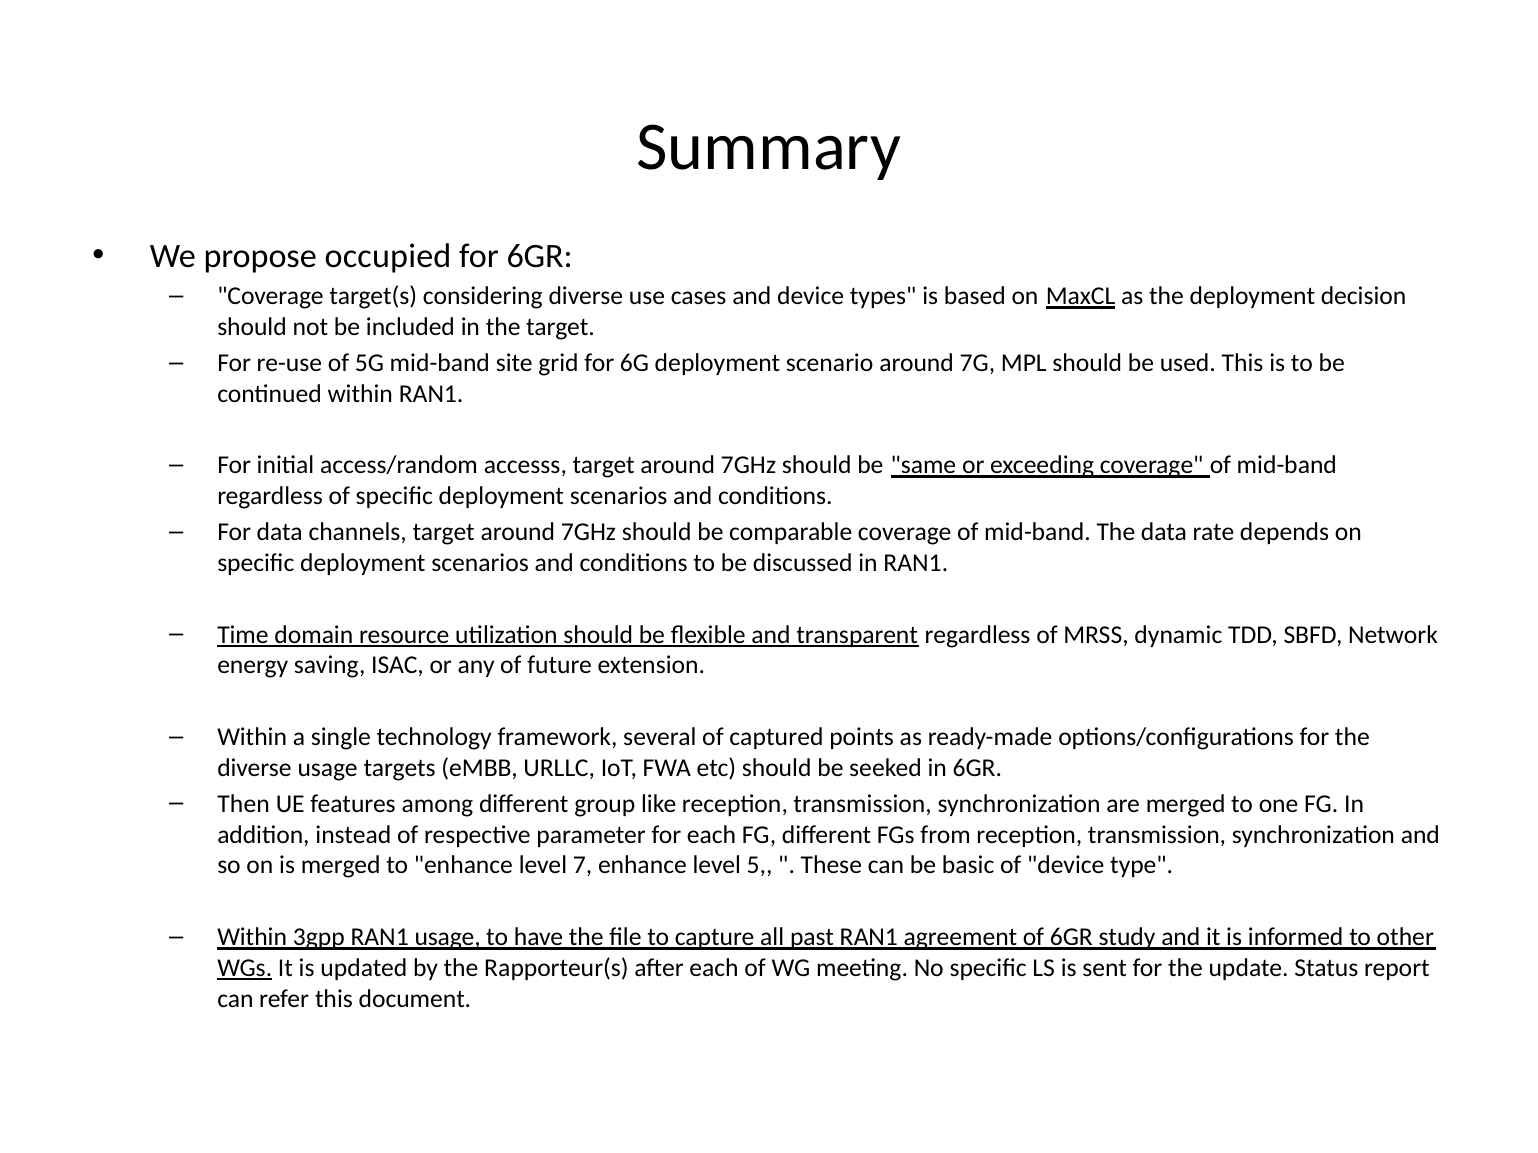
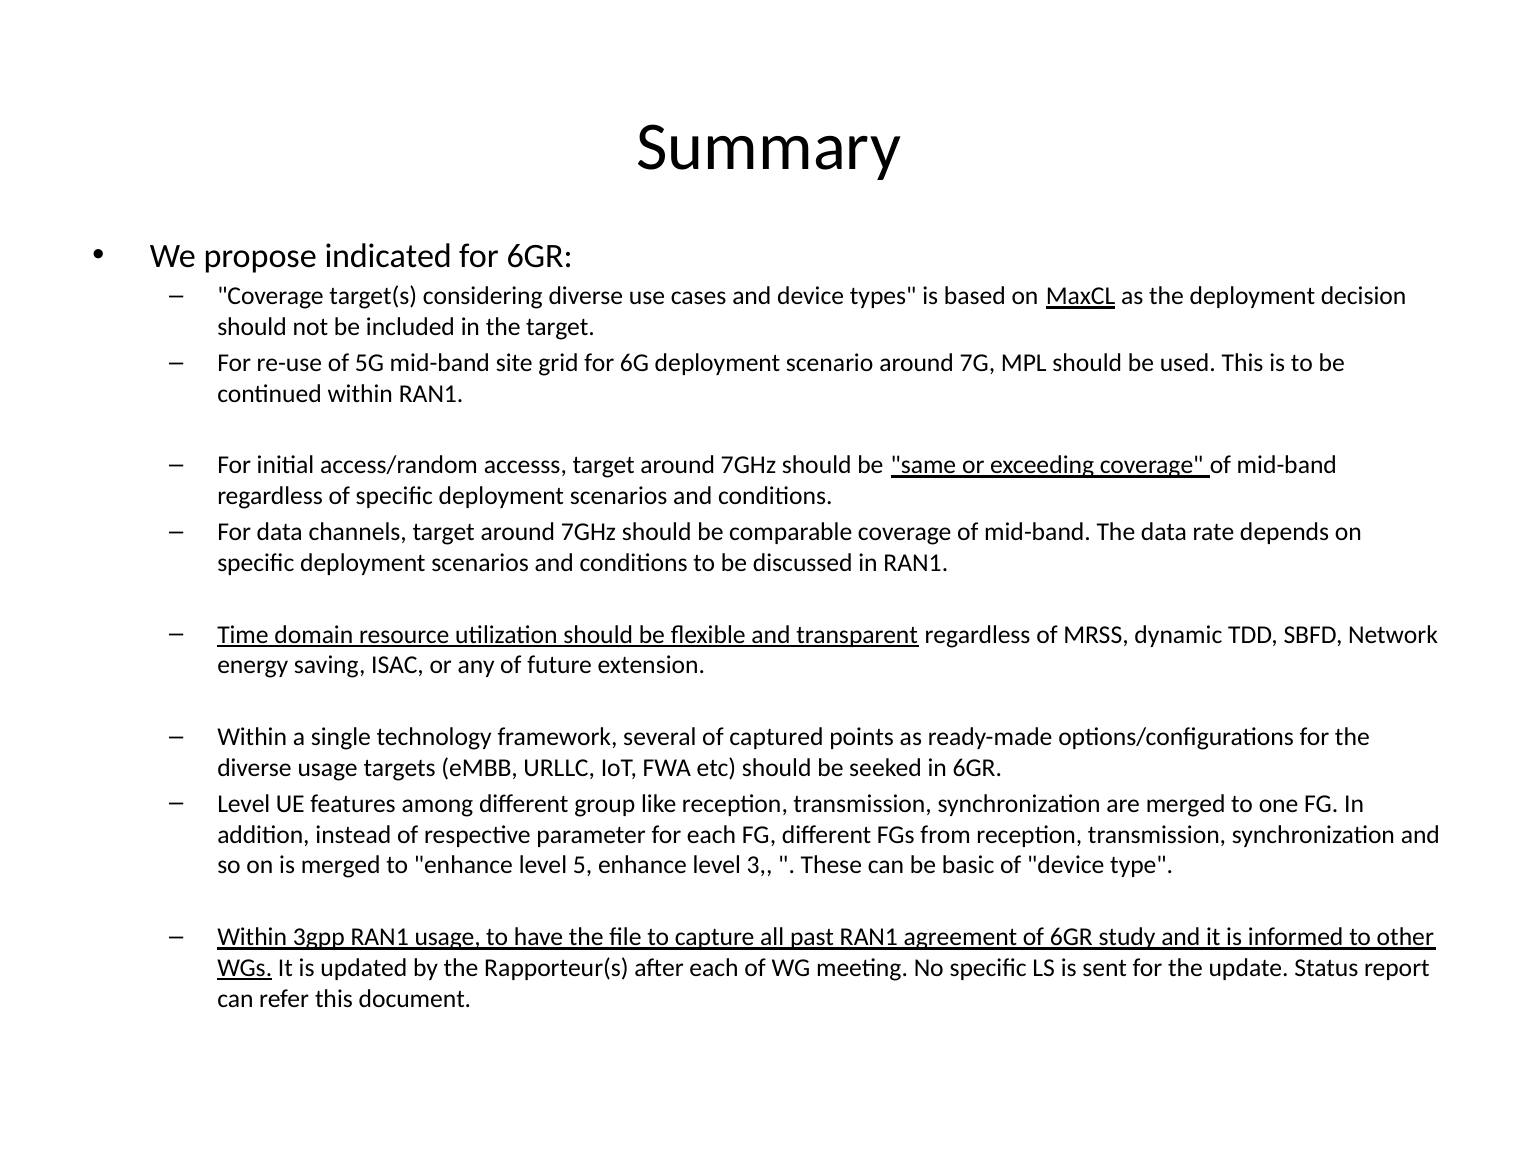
occupied: occupied -> indicated
Then at (244, 804): Then -> Level
7: 7 -> 5
5: 5 -> 3
